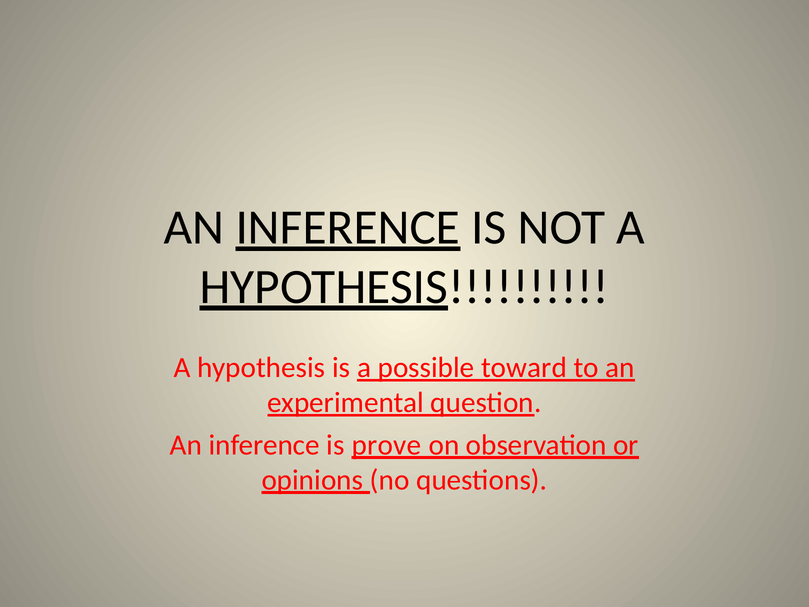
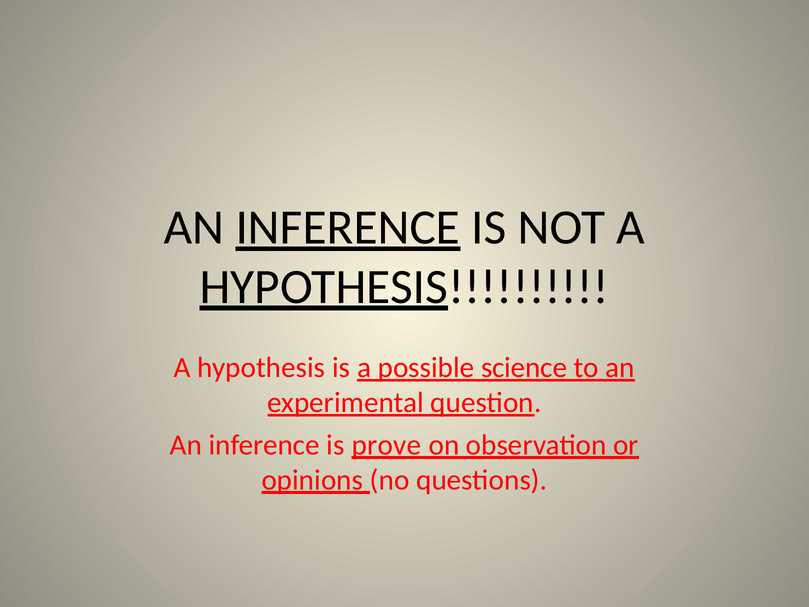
toward: toward -> science
